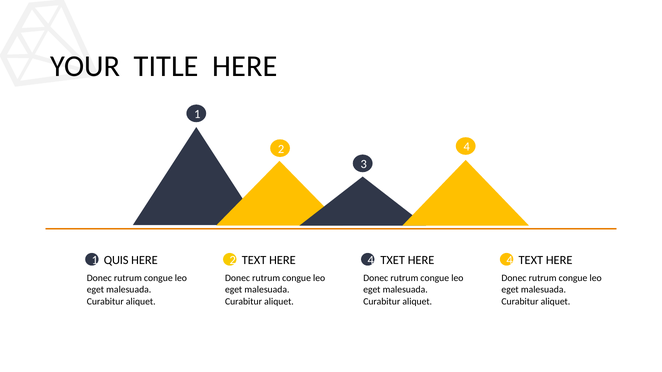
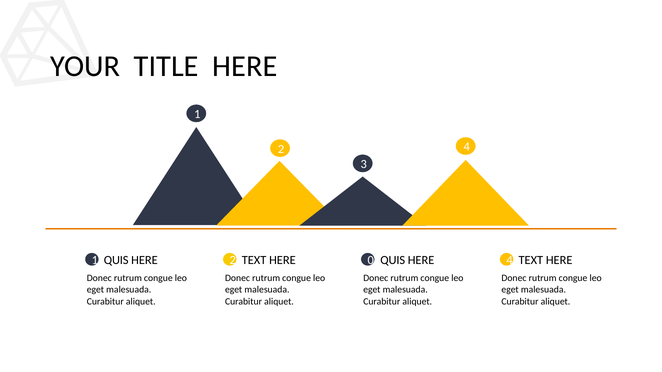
HERE TXET: TXET -> QUIS
2 4: 4 -> 0
